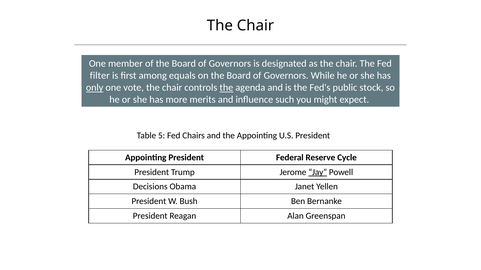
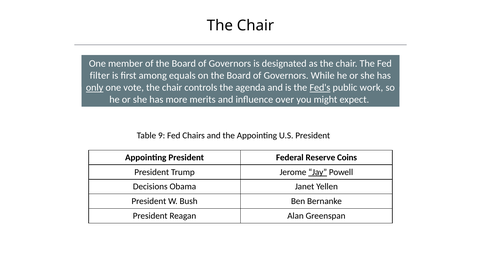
the at (226, 88) underline: present -> none
Fed's underline: none -> present
stock: stock -> work
such: such -> over
5: 5 -> 9
Cycle: Cycle -> Coins
